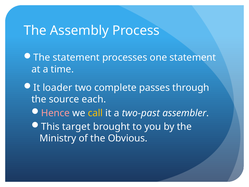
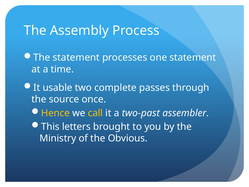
loader: loader -> usable
each: each -> once
Hence colour: pink -> yellow
target: target -> letters
